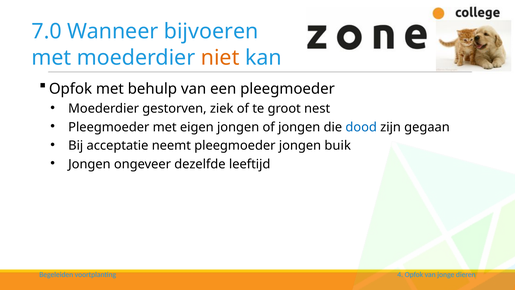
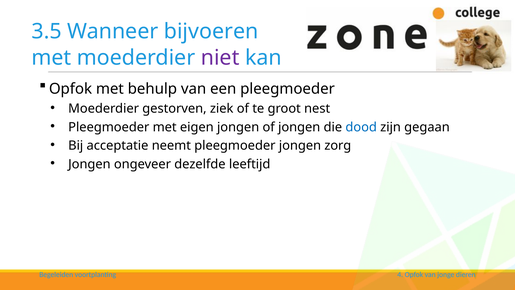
7.0: 7.0 -> 3.5
niet colour: orange -> purple
buik: buik -> zorg
